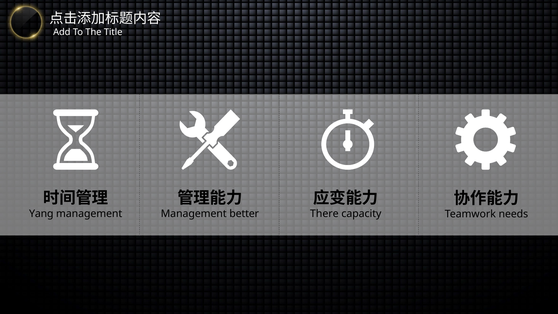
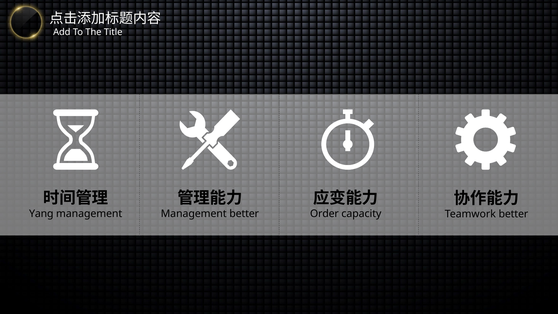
There: There -> Order
Teamwork needs: needs -> better
